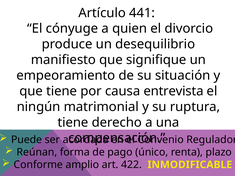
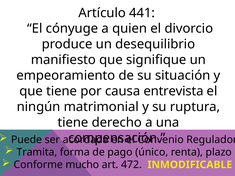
Reúnan: Reúnan -> Tramita
amplio: amplio -> mucho
422: 422 -> 472
